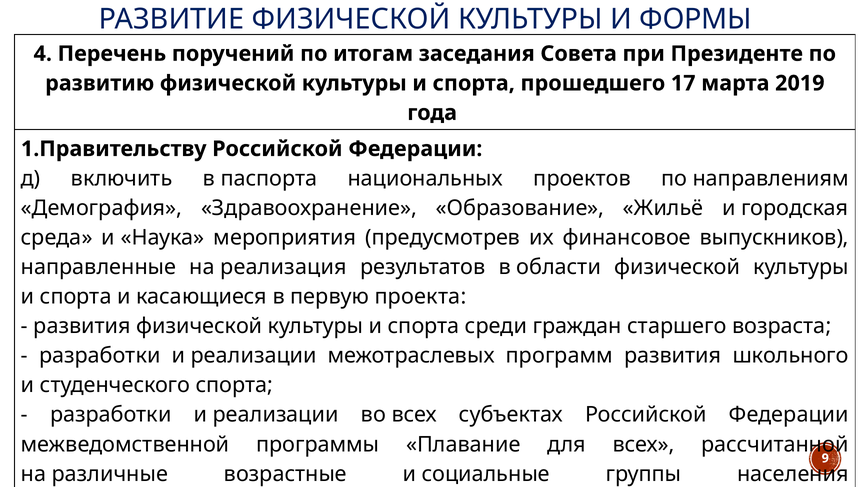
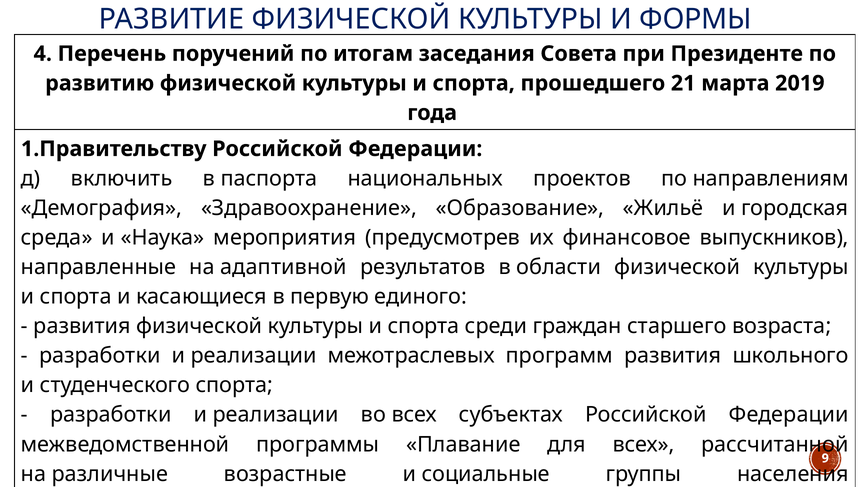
17: 17 -> 21
реализация: реализация -> адаптивной
проекта: проекта -> единого
